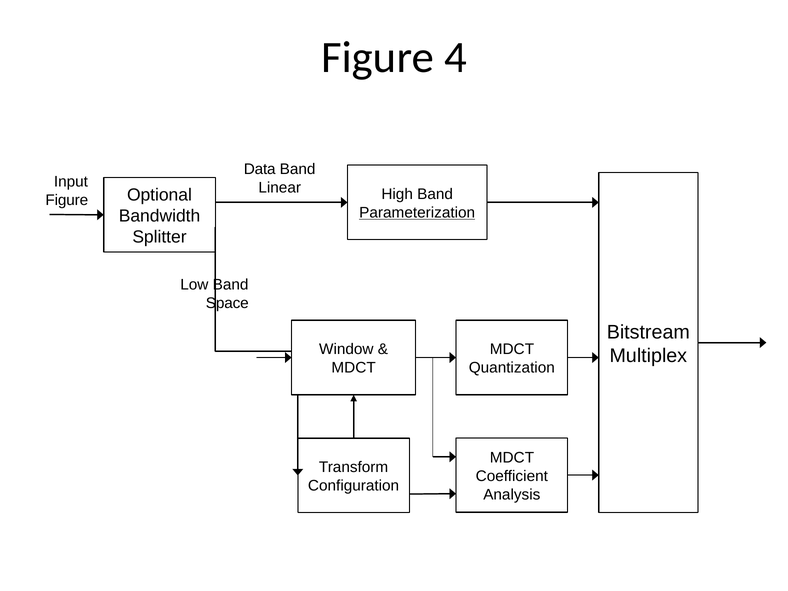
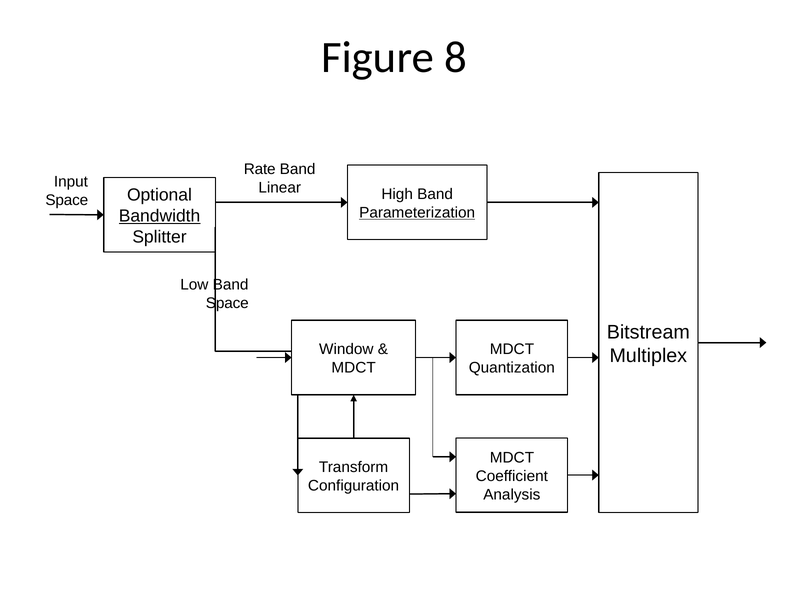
4: 4 -> 8
Data: Data -> Rate
Figure at (67, 200): Figure -> Space
Bandwidth underline: none -> present
